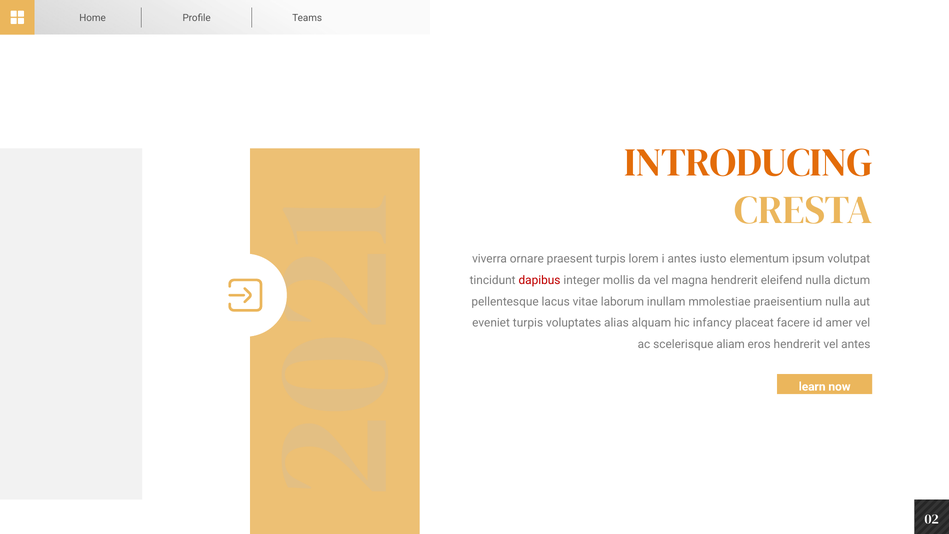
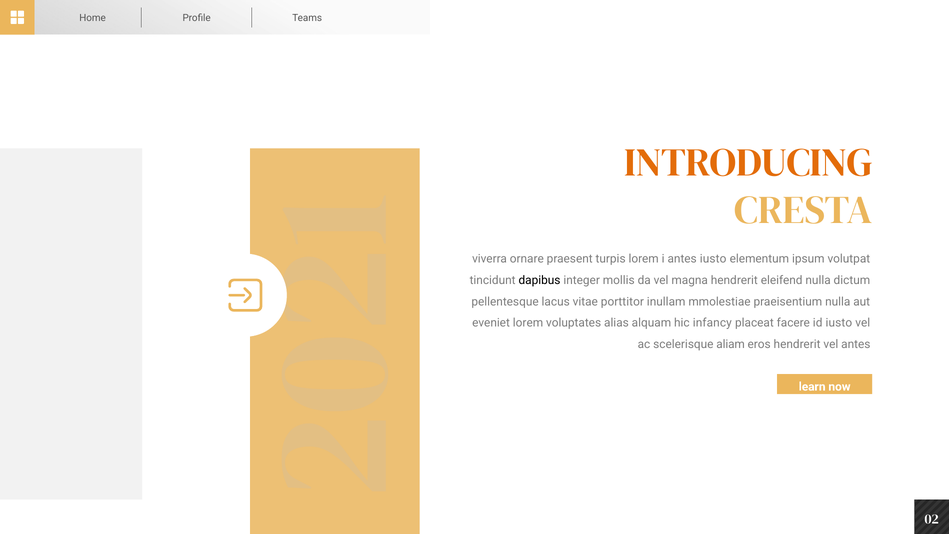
dapibus colour: red -> black
laborum: laborum -> porttitor
eveniet turpis: turpis -> lorem
id amer: amer -> iusto
